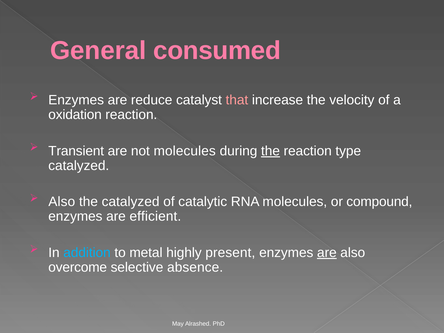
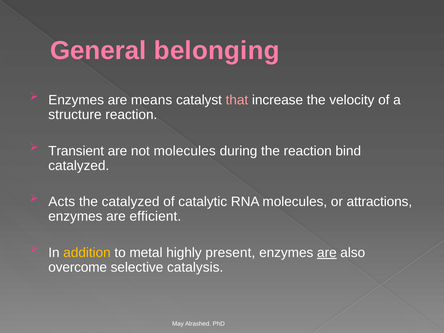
consumed: consumed -> belonging
reduce: reduce -> means
oxidation: oxidation -> structure
the at (270, 151) underline: present -> none
type: type -> bind
Also at (62, 202): Also -> Acts
compound: compound -> attractions
addition colour: light blue -> yellow
absence: absence -> catalysis
